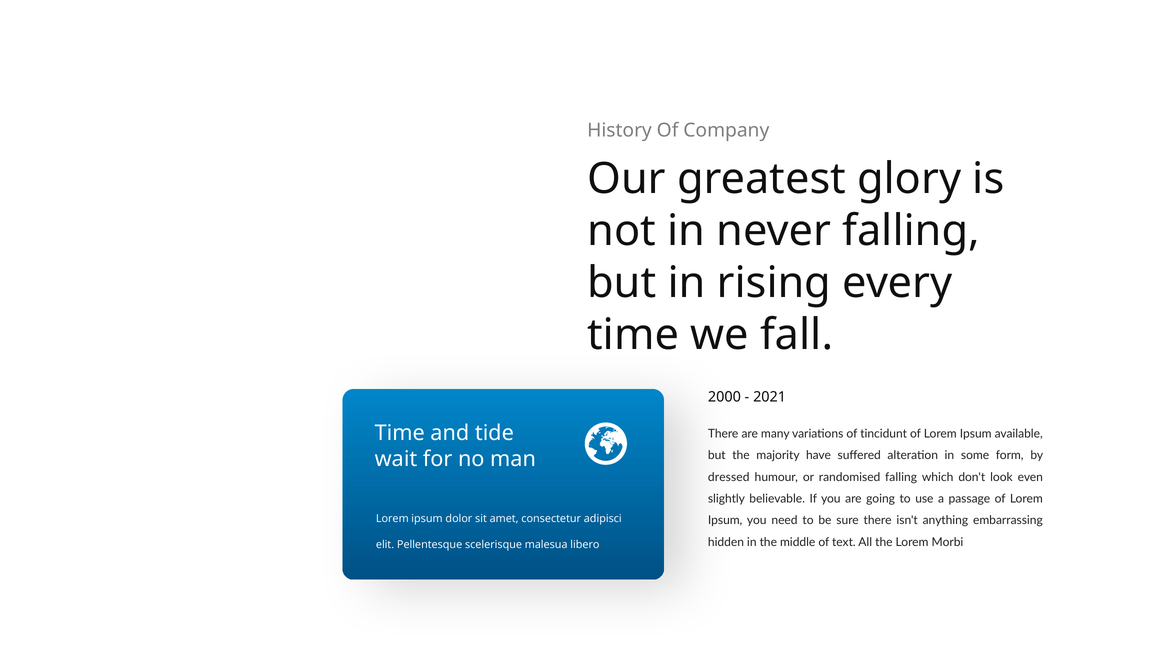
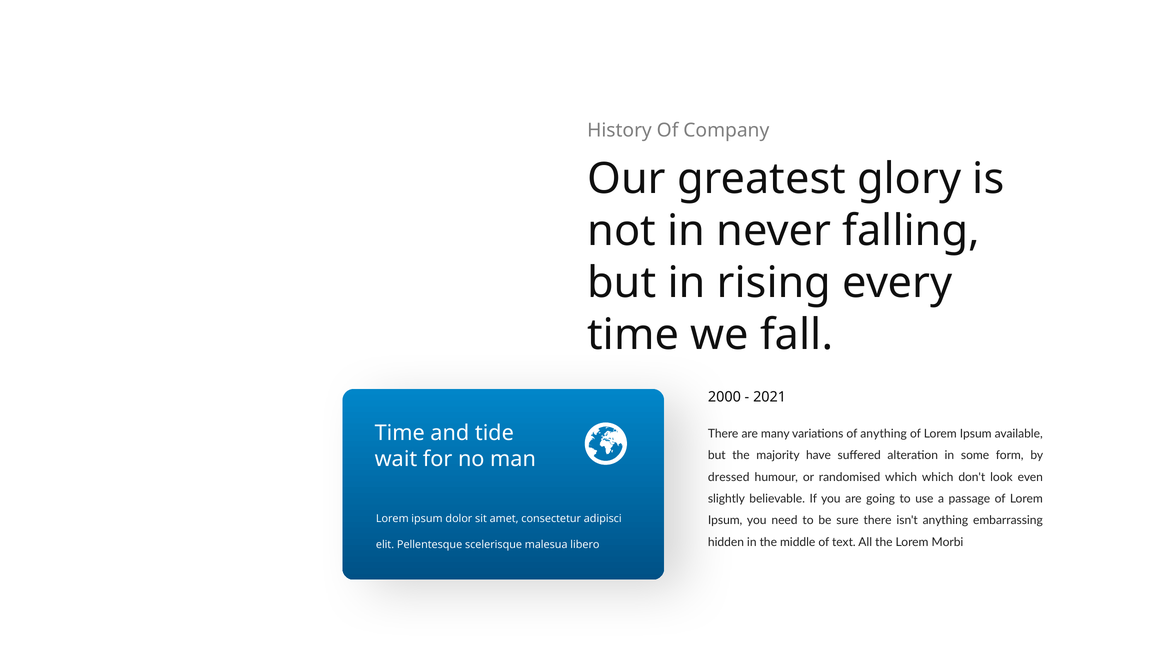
of tincidunt: tincidunt -> anything
randomised falling: falling -> which
